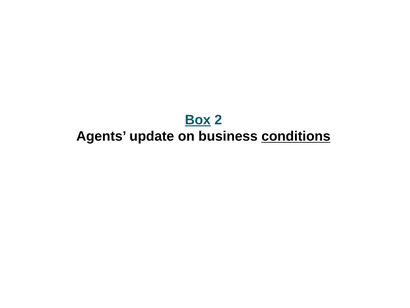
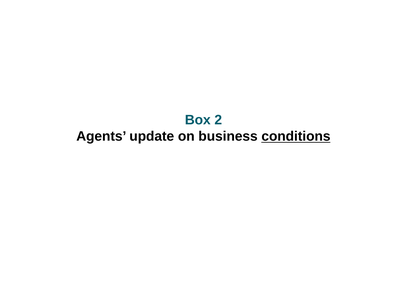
Box underline: present -> none
